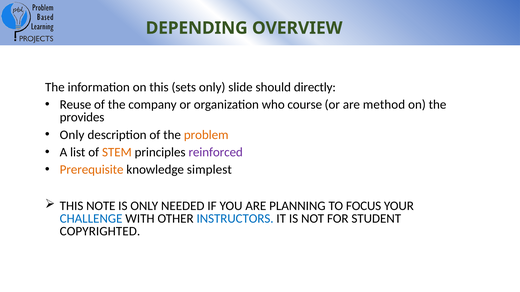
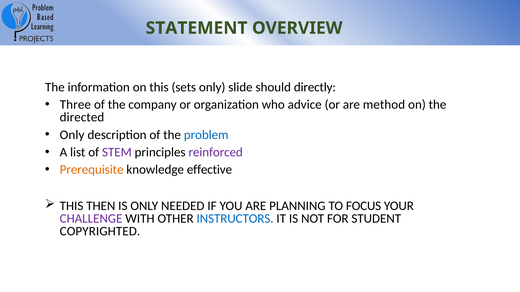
DEPENDING: DEPENDING -> STATEMENT
Reuse: Reuse -> Three
course: course -> advice
provides: provides -> directed
problem colour: orange -> blue
STEM colour: orange -> purple
simplest: simplest -> effective
NOTE: NOTE -> THEN
CHALLENGE colour: blue -> purple
